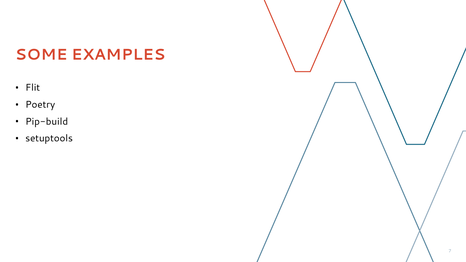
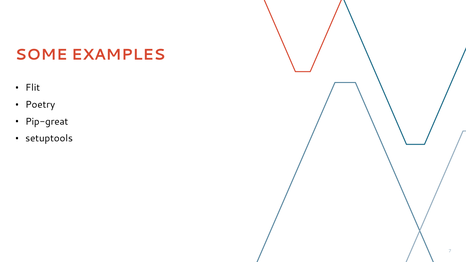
Pip-build: Pip-build -> Pip-great
